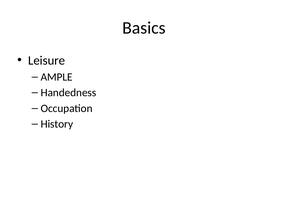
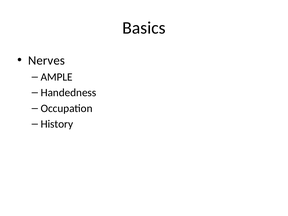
Leisure: Leisure -> Nerves
